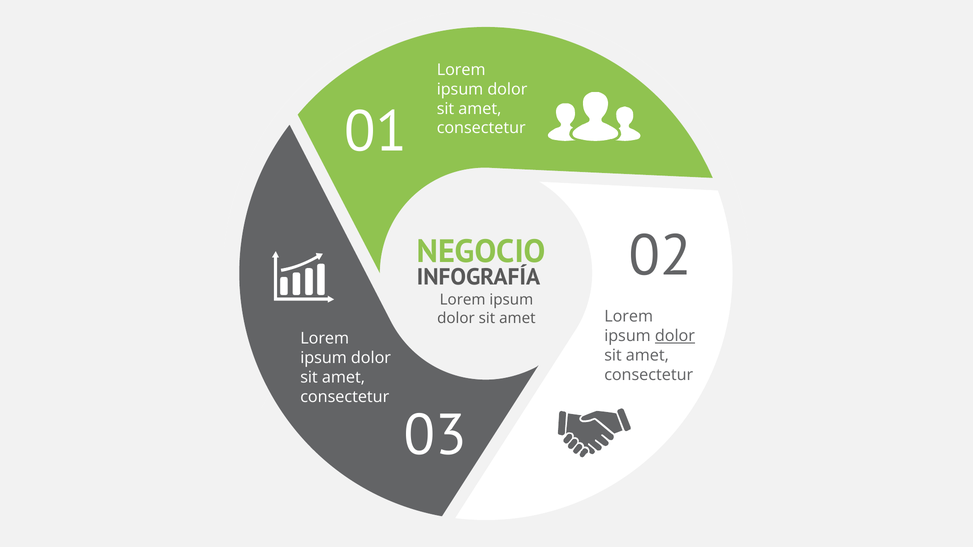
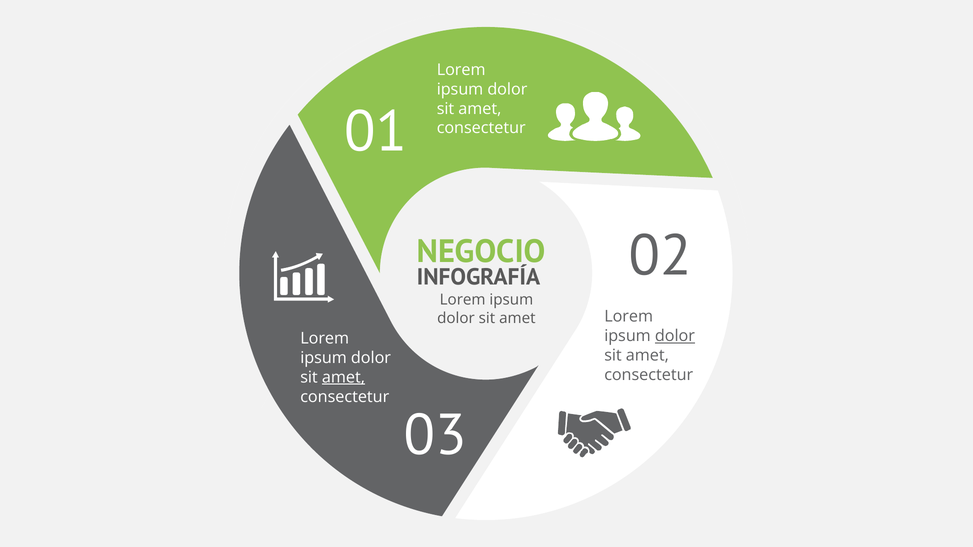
amet at (343, 377) underline: none -> present
